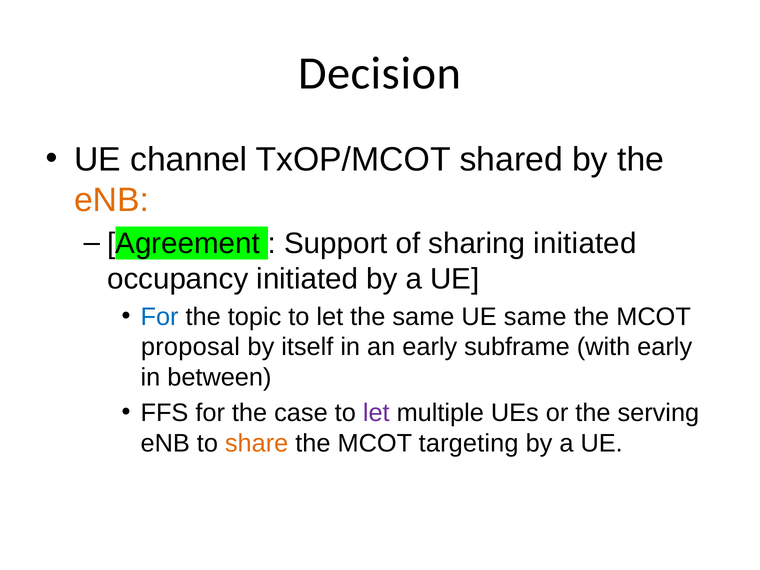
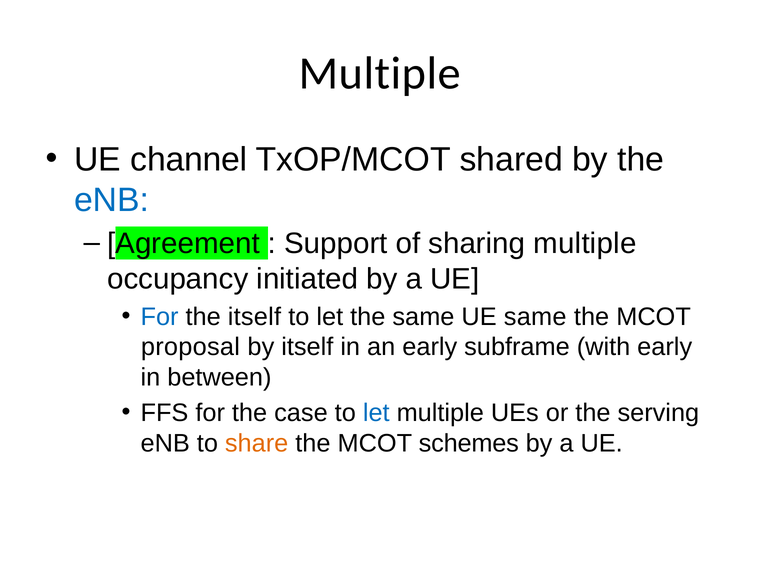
Decision at (380, 74): Decision -> Multiple
eNB at (112, 200) colour: orange -> blue
sharing initiated: initiated -> multiple
the topic: topic -> itself
let at (376, 413) colour: purple -> blue
targeting: targeting -> schemes
